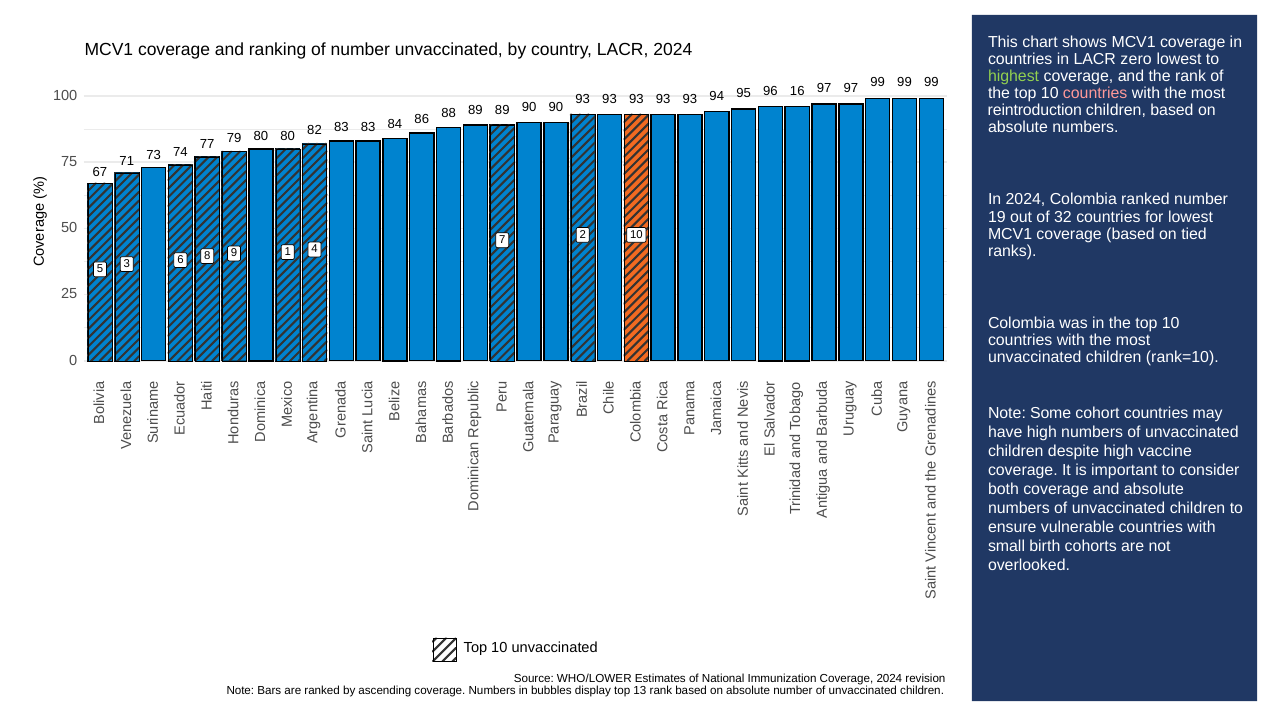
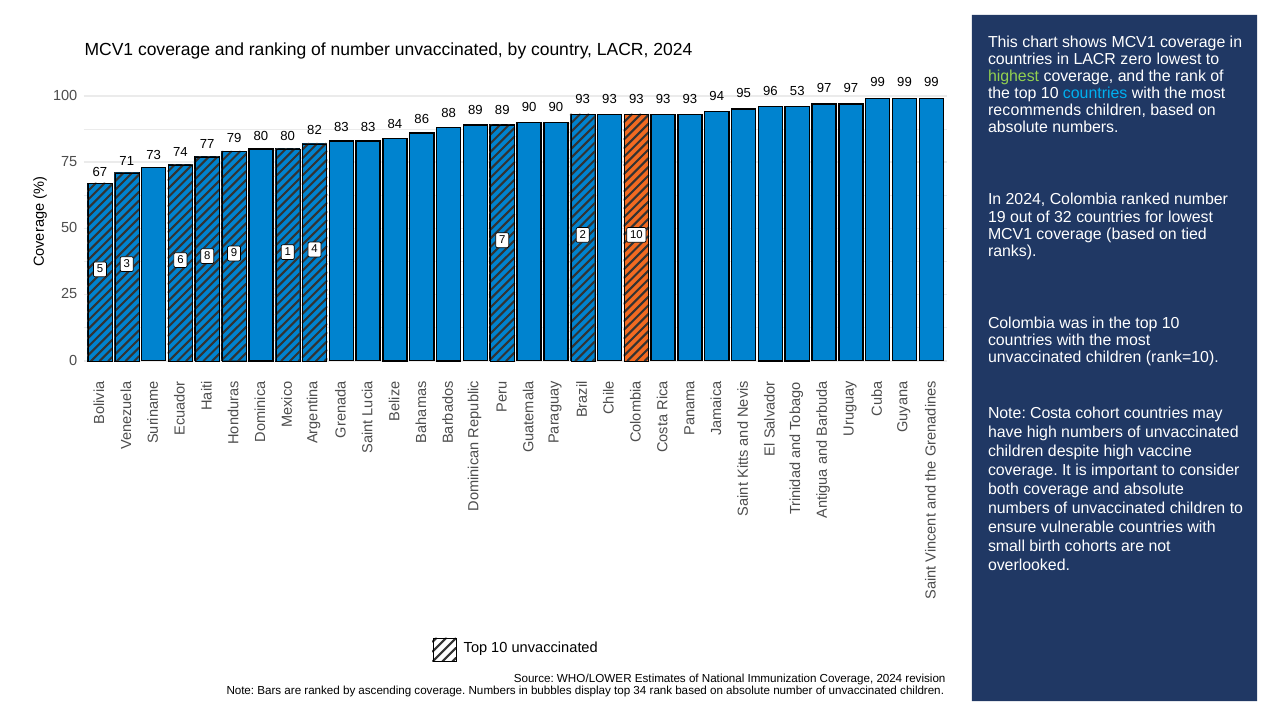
countries at (1095, 93) colour: pink -> light blue
16: 16 -> 53
reintroduction: reintroduction -> recommends
Some: Some -> Costa
13: 13 -> 34
